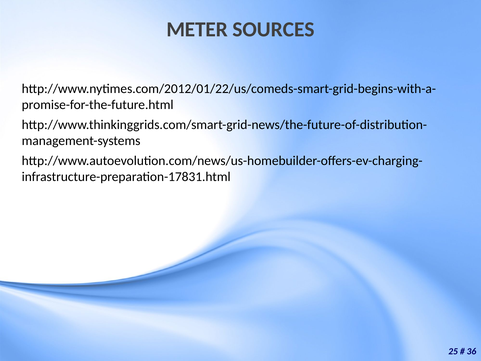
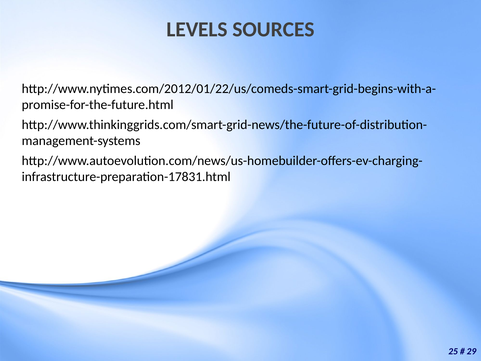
METER: METER -> LEVELS
36: 36 -> 29
